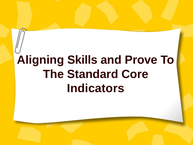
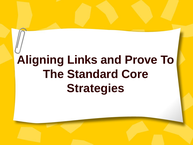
Skills: Skills -> Links
Indicators: Indicators -> Strategies
